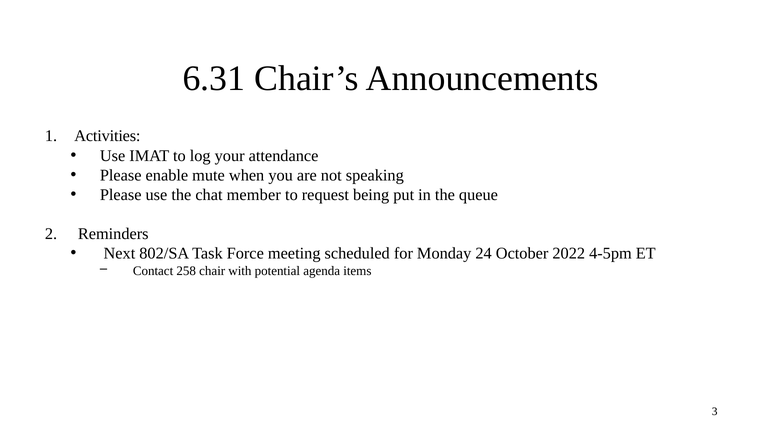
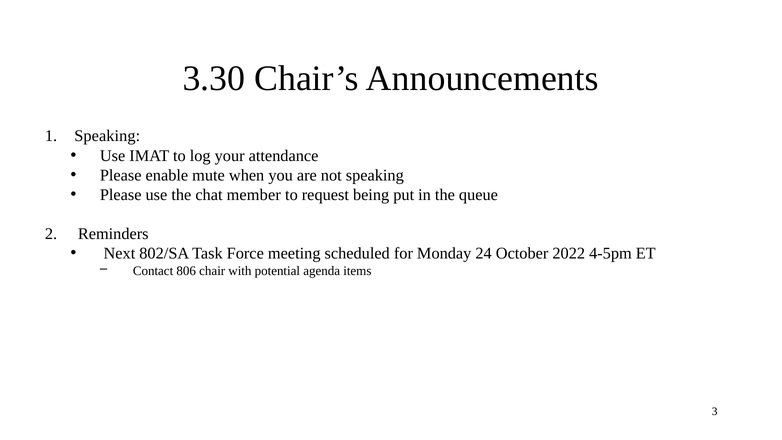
6.31: 6.31 -> 3.30
Activities at (107, 136): Activities -> Speaking
258: 258 -> 806
